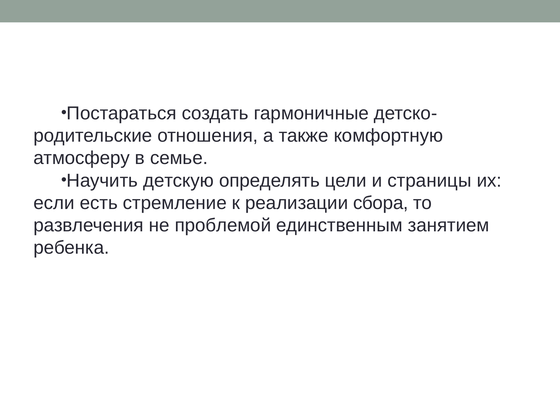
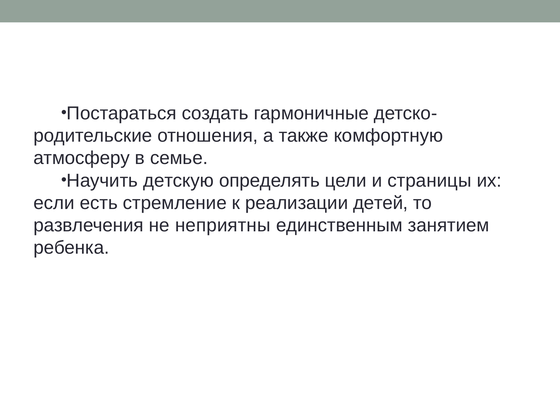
сбора: сбора -> детей
проблемой: проблемой -> неприятны
